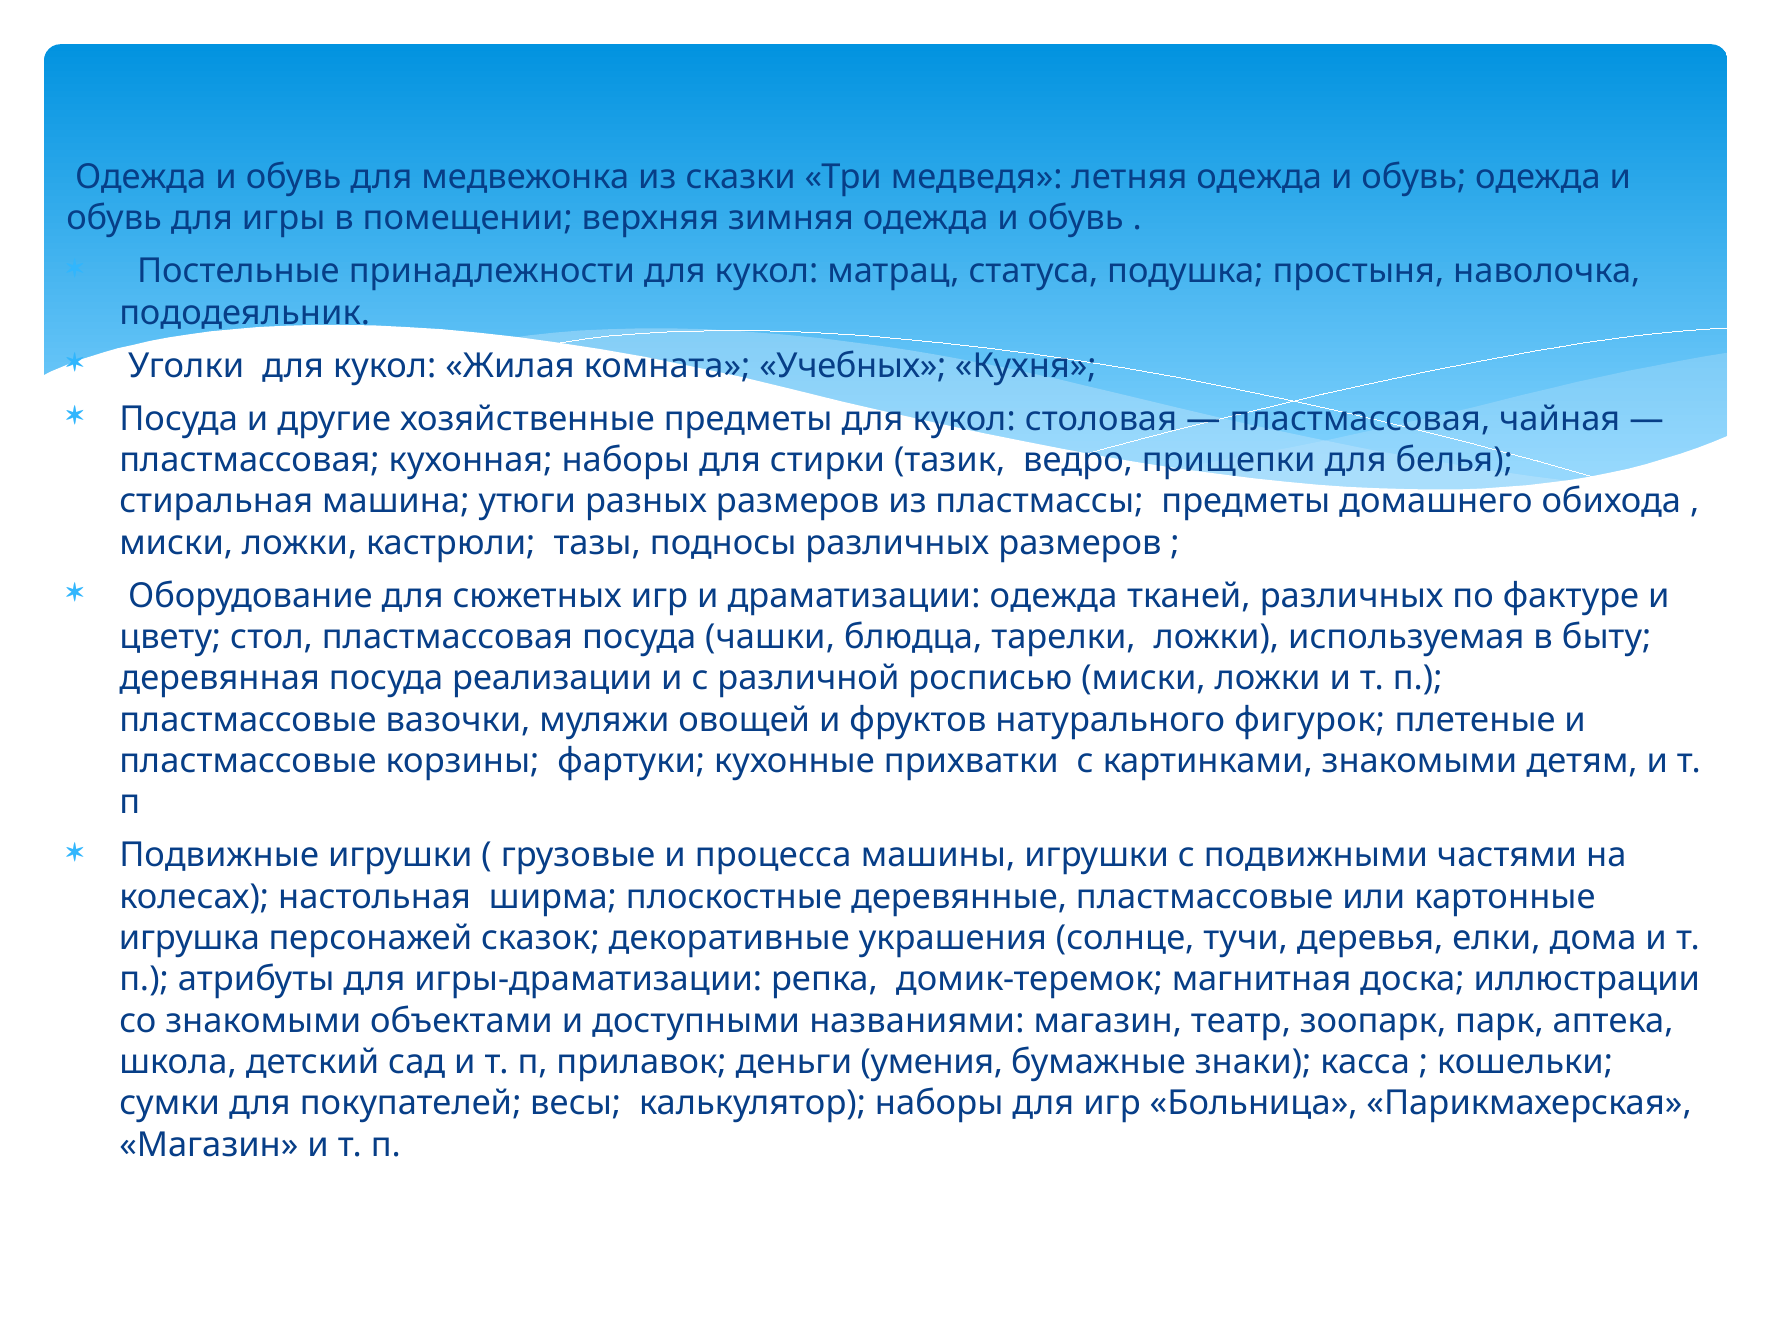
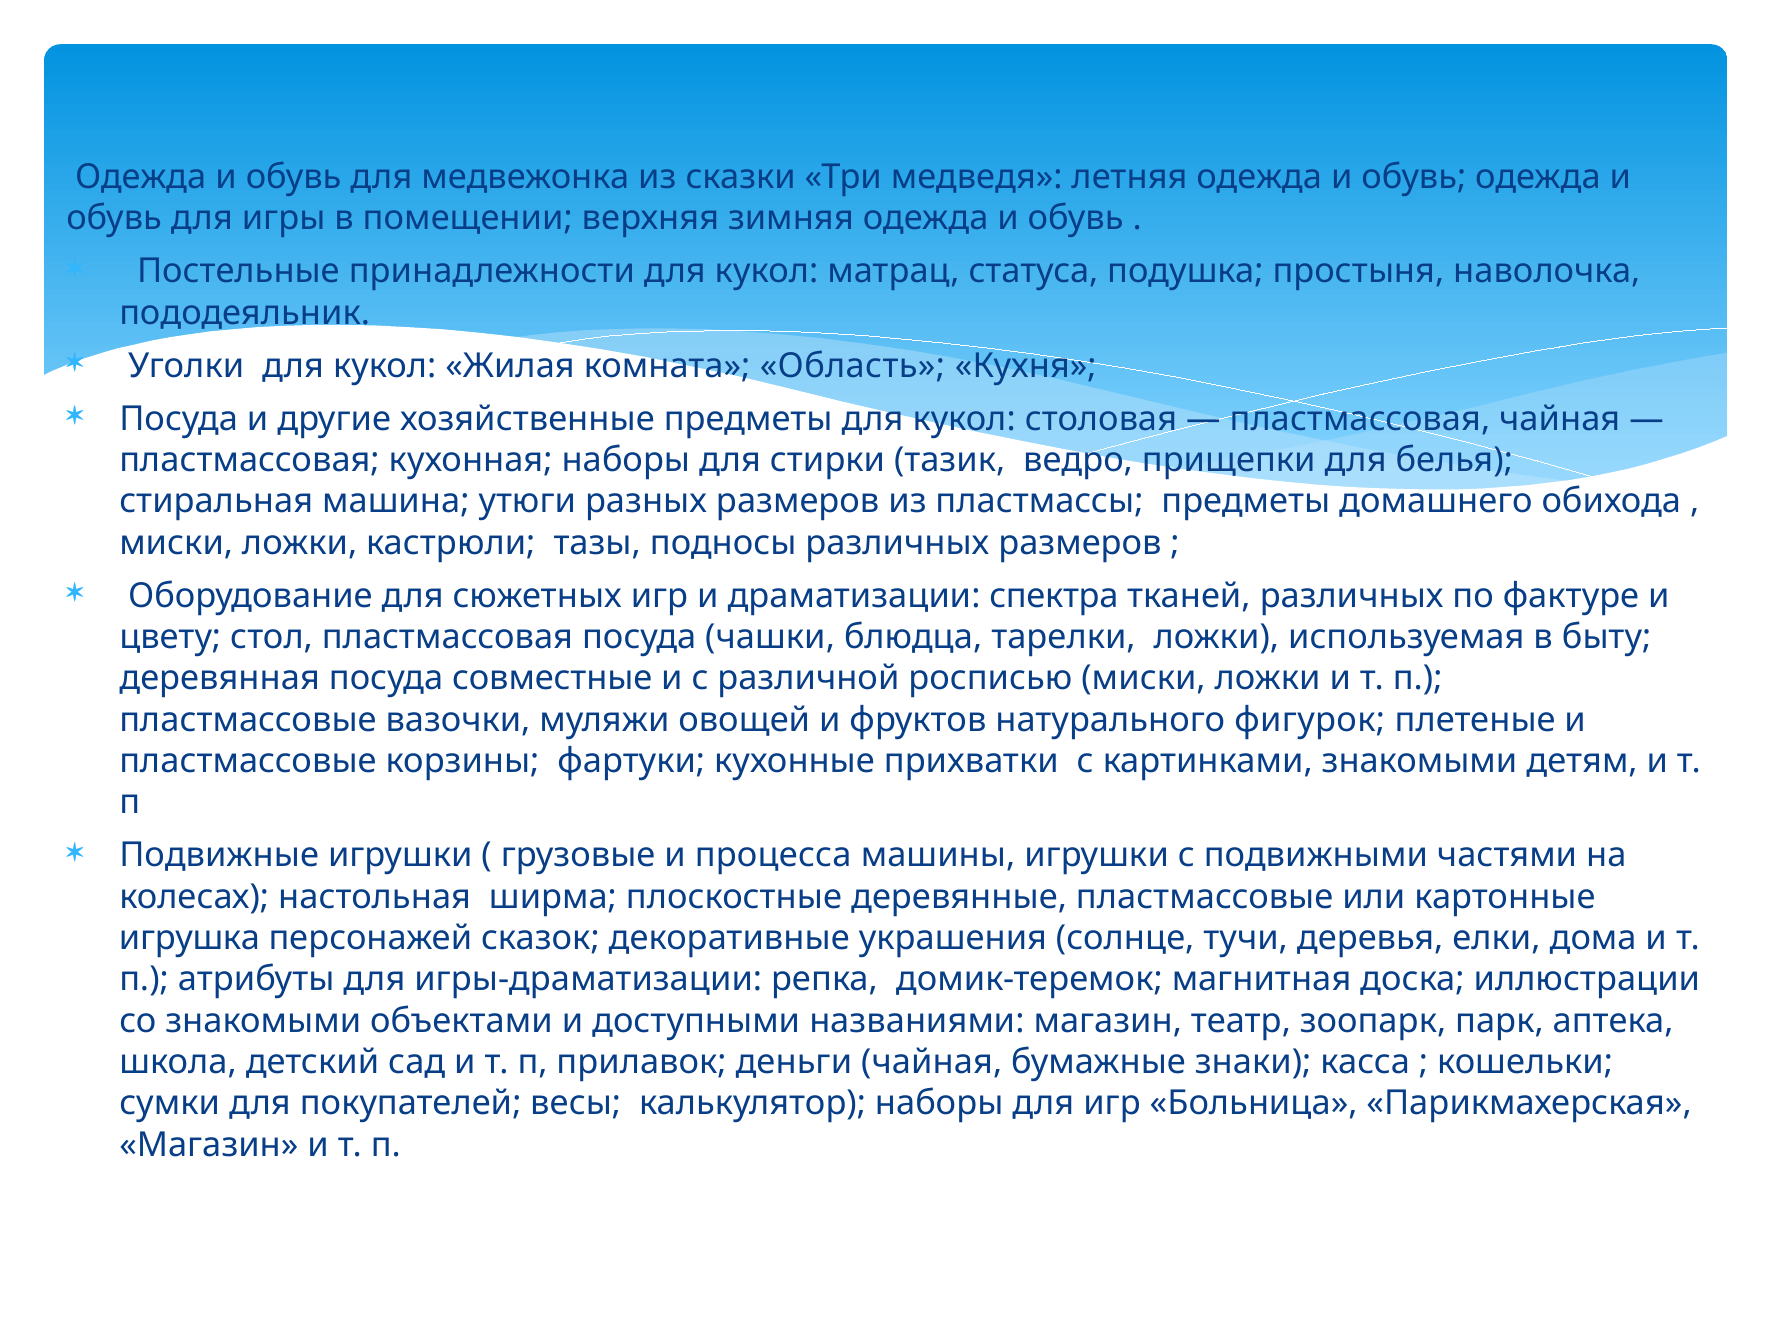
Учебных: Учебных -> Область
драматизации одежда: одежда -> спектра
реализации: реализации -> совместные
деньги умения: умения -> чайная
